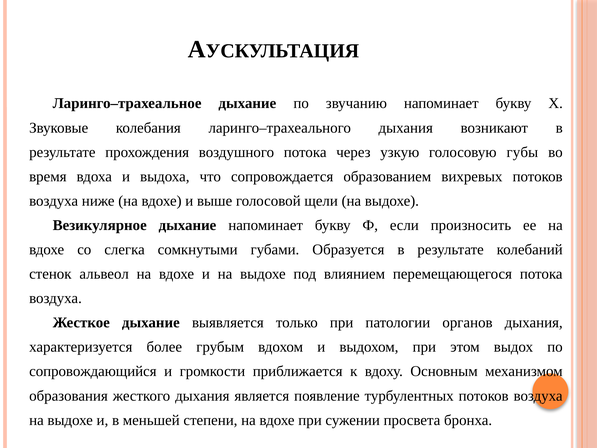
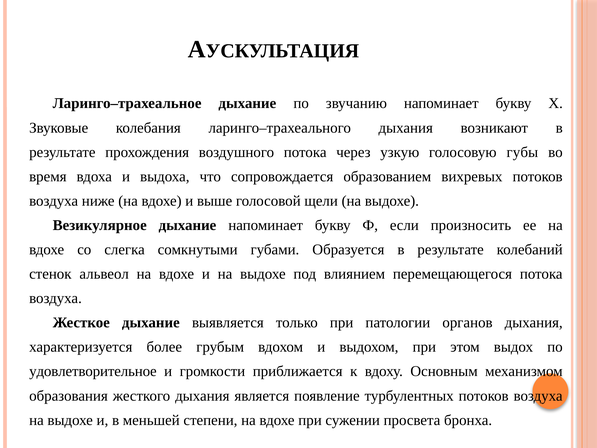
сопровождающийся: сопровождающийся -> удовлетворительное
